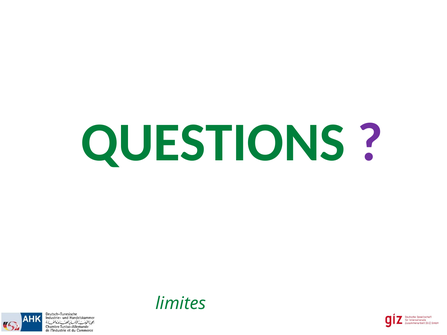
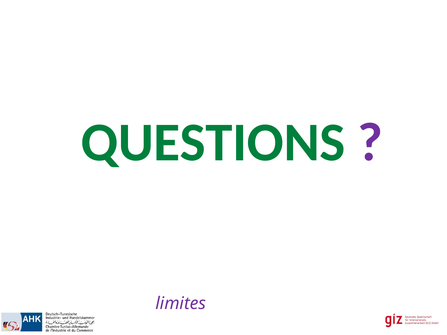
limites colour: green -> purple
